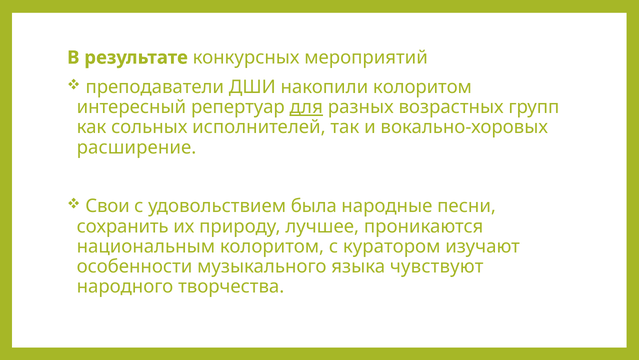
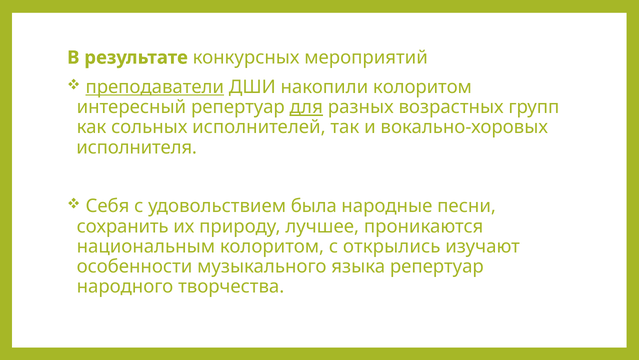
преподаватели underline: none -> present
расширение: расширение -> исполнителя
Свои: Свои -> Себя
куратором: куратором -> открылись
языка чувствуют: чувствуют -> репертуар
